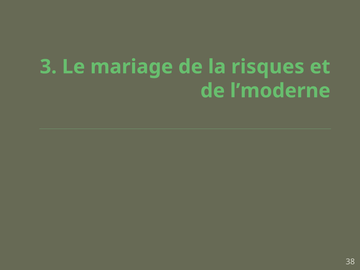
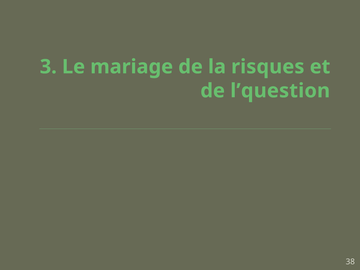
l’moderne: l’moderne -> l’question
